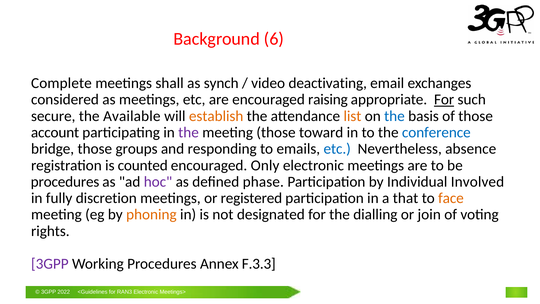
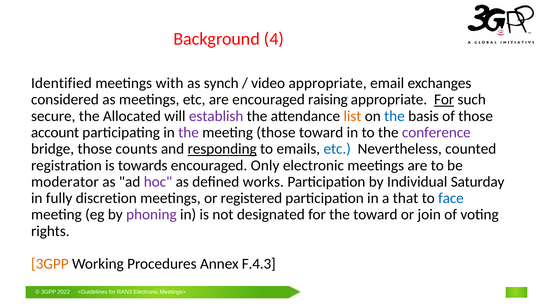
6: 6 -> 4
Complete: Complete -> Identified
shall: shall -> with
video deactivating: deactivating -> appropriate
Available: Available -> Allocated
establish colour: orange -> purple
conference colour: blue -> purple
groups: groups -> counts
responding underline: none -> present
absence: absence -> counted
counted: counted -> towards
procedures at (65, 182): procedures -> moderator
phase: phase -> works
Involved: Involved -> Saturday
face colour: orange -> blue
phoning colour: orange -> purple
the dialling: dialling -> toward
3GPP at (50, 264) colour: purple -> orange
F.3.3: F.3.3 -> F.4.3
